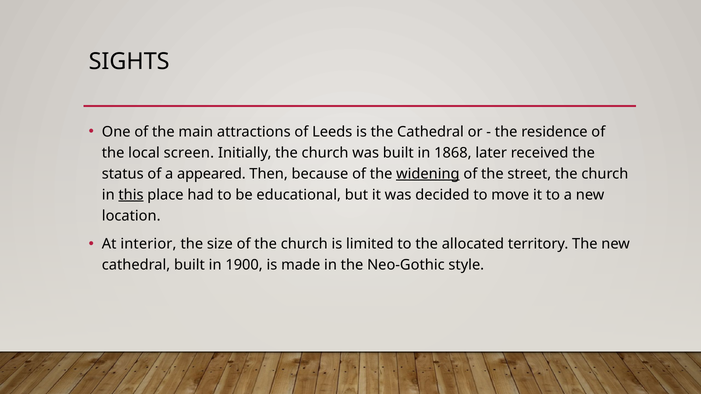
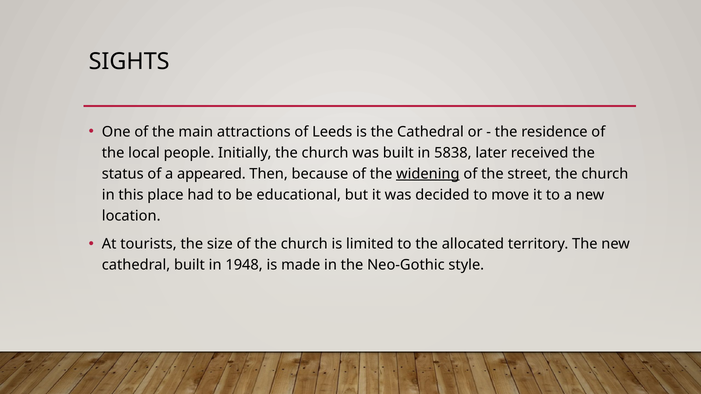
screen: screen -> people
1868: 1868 -> 5838
this underline: present -> none
interior: interior -> tourists
1900: 1900 -> 1948
